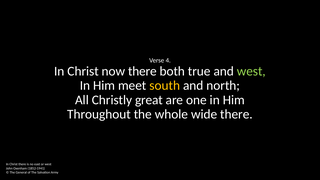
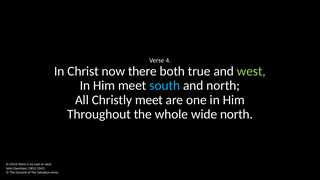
south colour: yellow -> light blue
Christly great: great -> meet
wide there: there -> north
